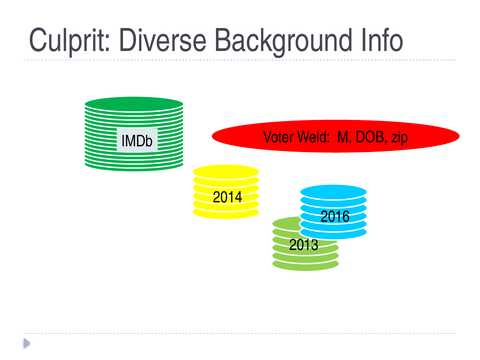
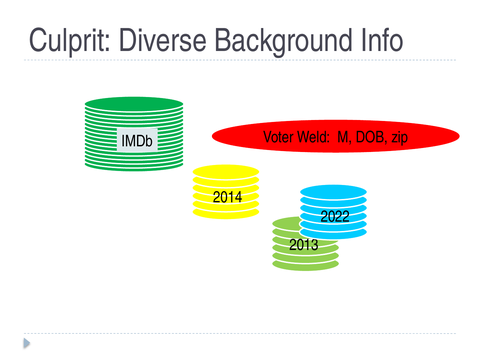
2016: 2016 -> 2022
